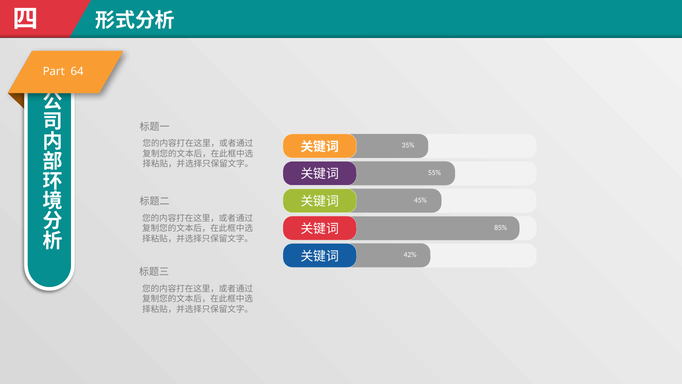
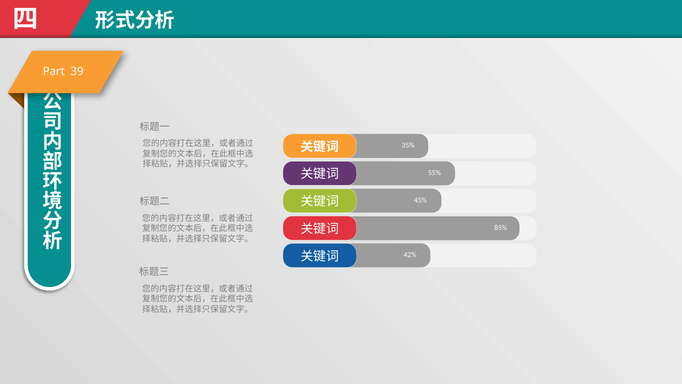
64: 64 -> 39
